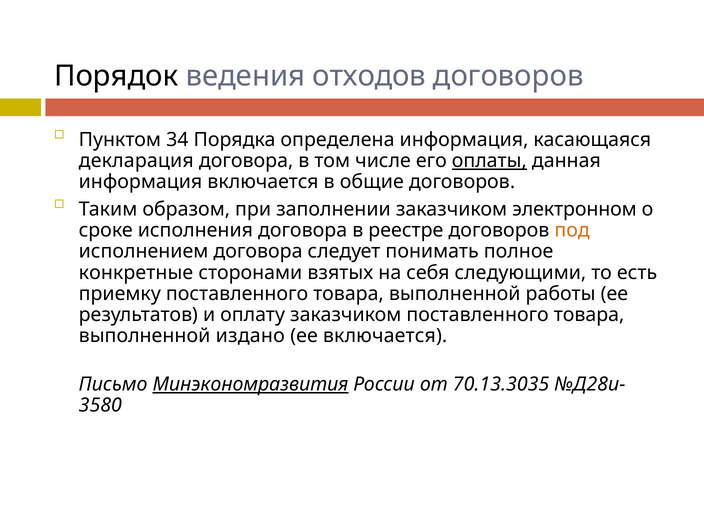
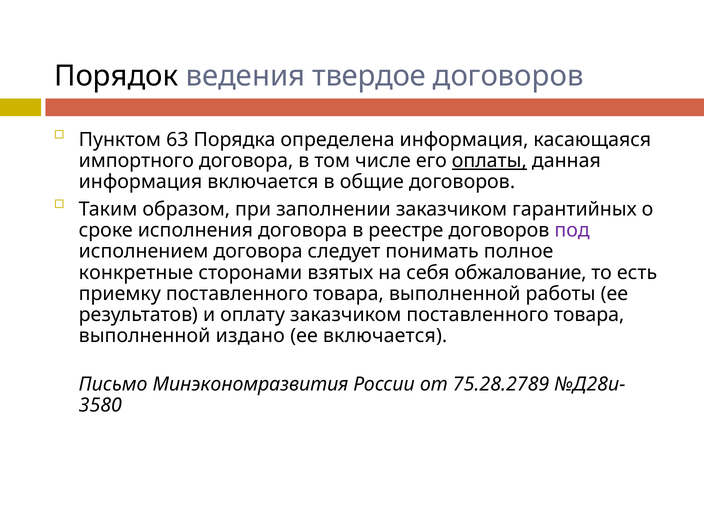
отходов: отходов -> твердое
34: 34 -> 63
декларация: декларация -> импортного
электронном: электронном -> гарантийных
под colour: orange -> purple
следующими: следующими -> обжалование
Минэкономразвития underline: present -> none
70.13.3035: 70.13.3035 -> 75.28.2789
